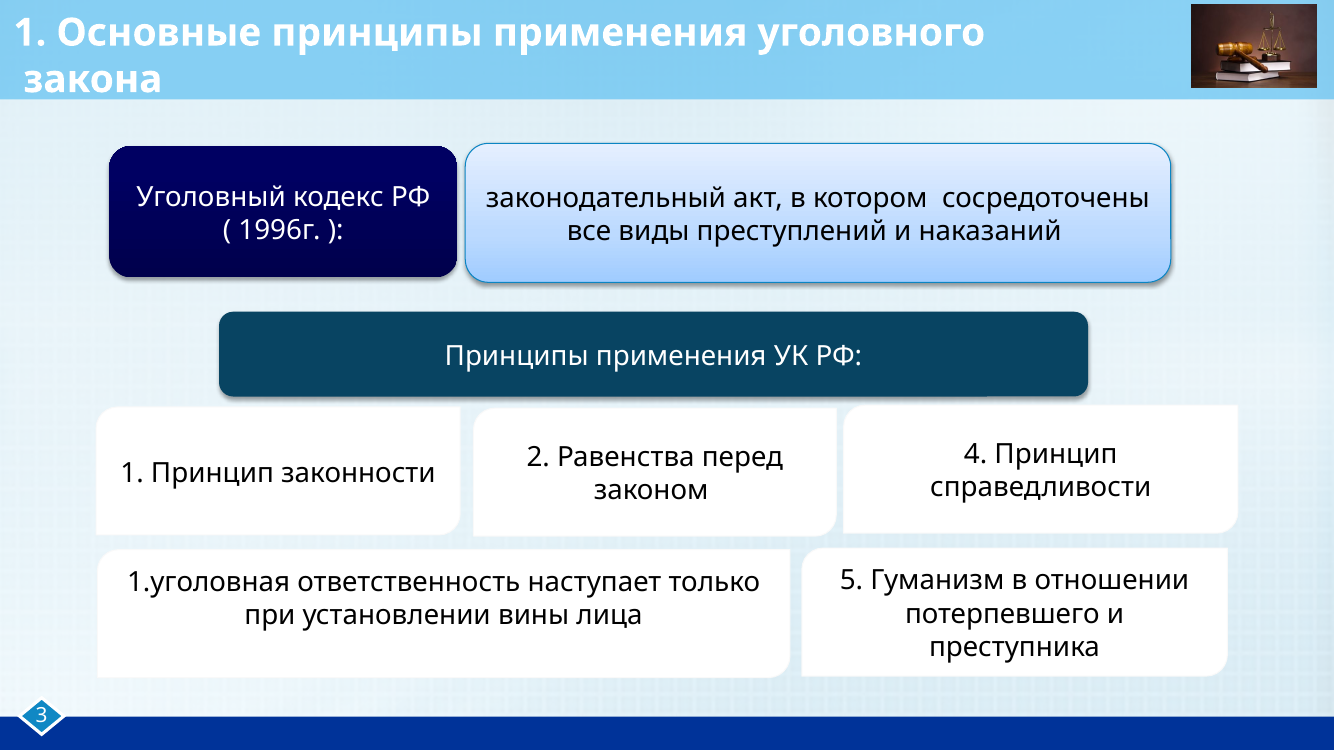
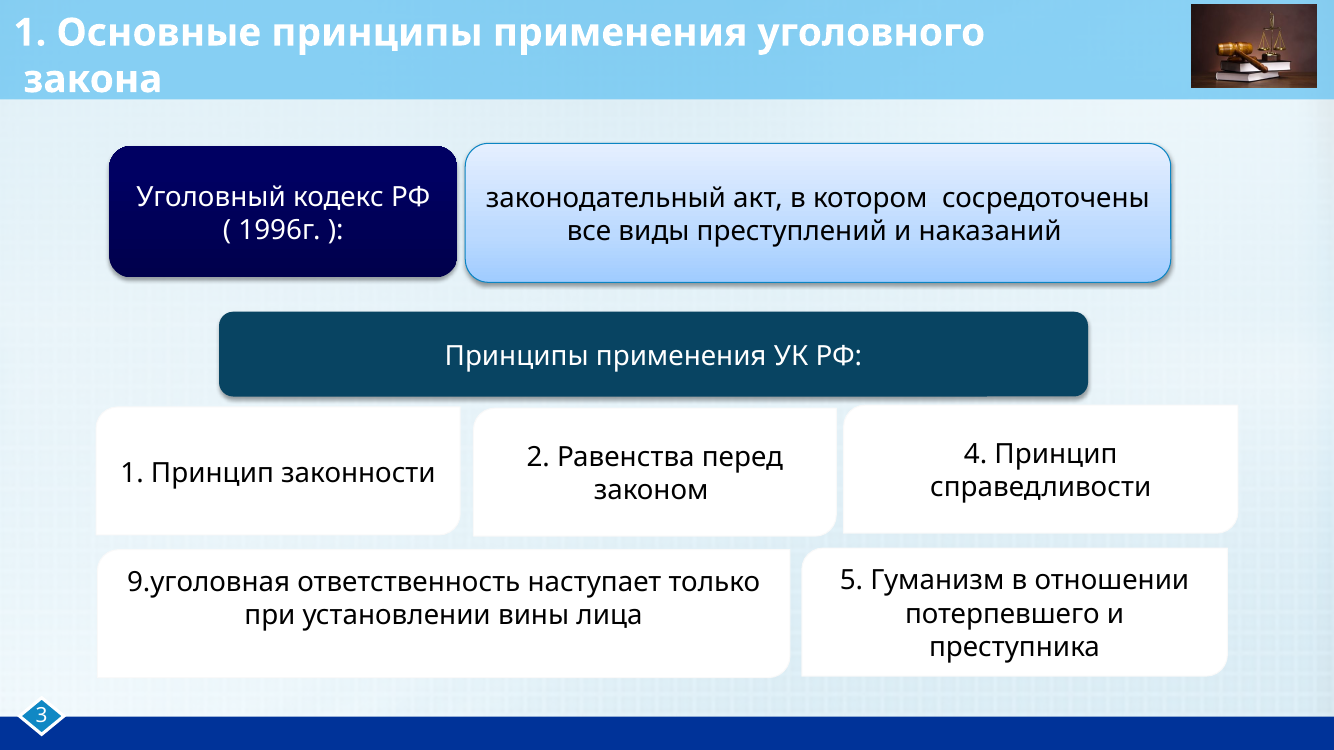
1.уголовная: 1.уголовная -> 9.уголовная
